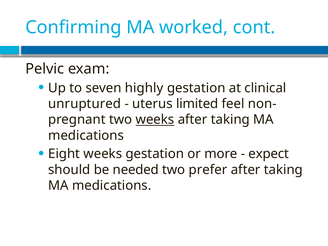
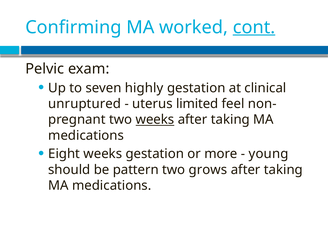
cont underline: none -> present
expect: expect -> young
needed: needed -> pattern
prefer: prefer -> grows
